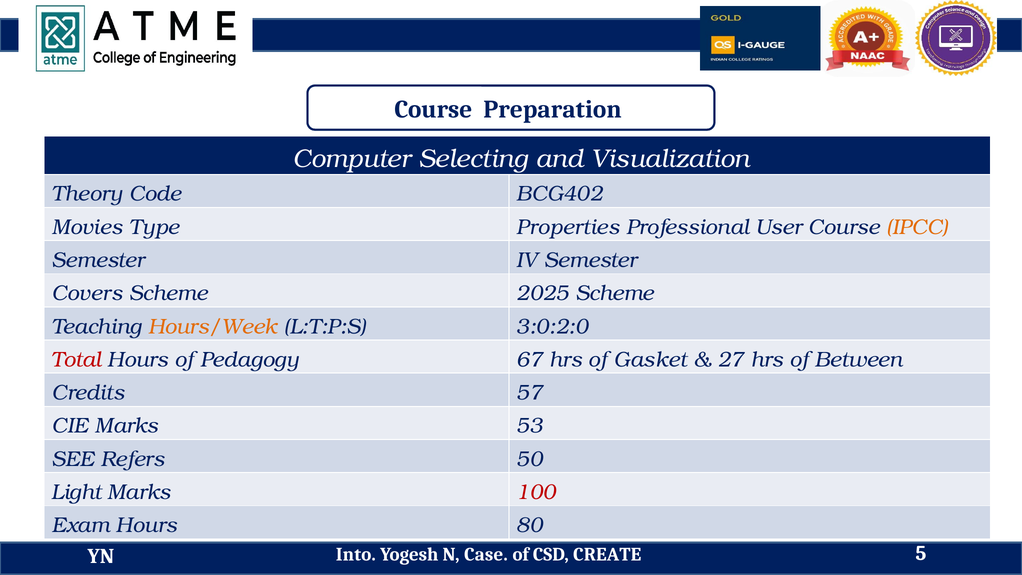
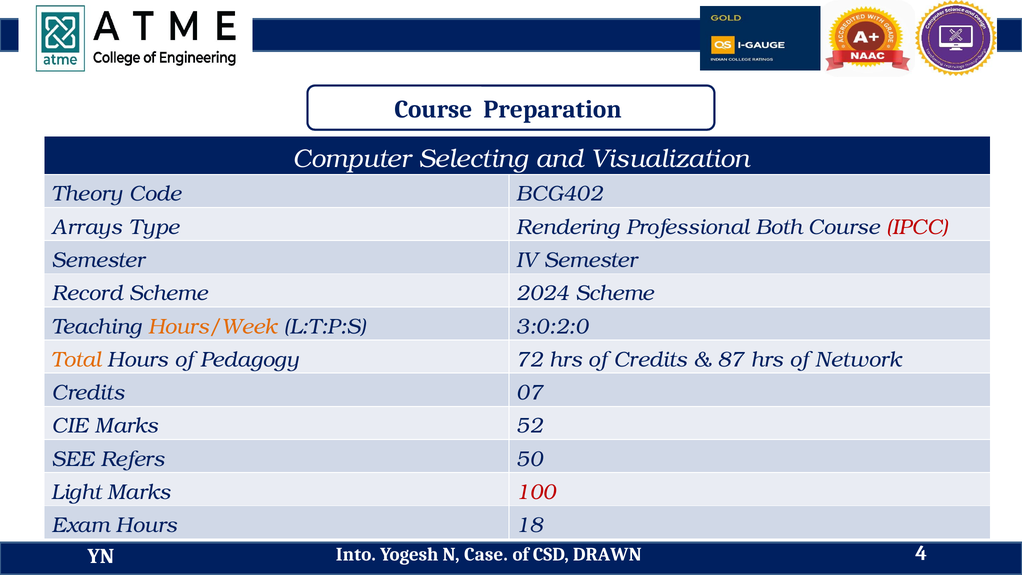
Movies: Movies -> Arrays
Properties: Properties -> Rendering
User: User -> Both
IPCC colour: orange -> red
Covers: Covers -> Record
2025: 2025 -> 2024
Total colour: red -> orange
67: 67 -> 72
of Gasket: Gasket -> Credits
27: 27 -> 87
Between: Between -> Network
57: 57 -> 07
53: 53 -> 52
80: 80 -> 18
CREATE: CREATE -> DRAWN
5: 5 -> 4
